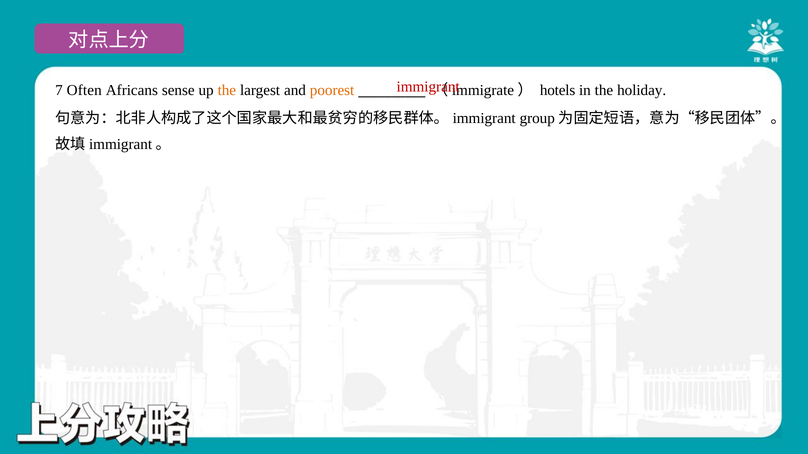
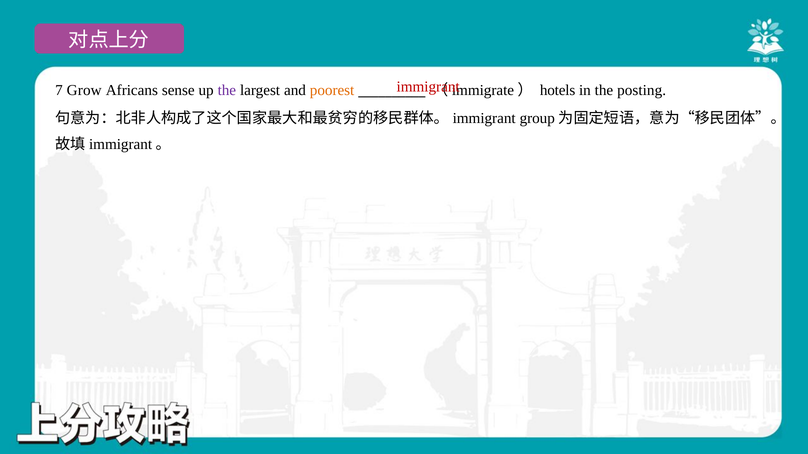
Often: Often -> Grow
the at (227, 90) colour: orange -> purple
holiday: holiday -> posting
